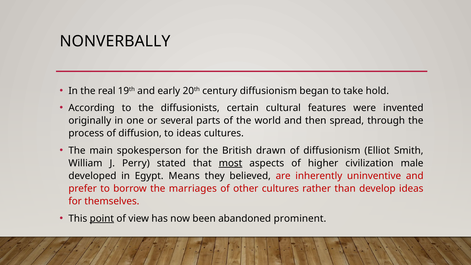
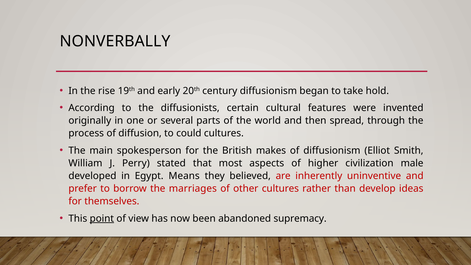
real: real -> rise
to ideas: ideas -> could
drawn: drawn -> makes
most underline: present -> none
prominent: prominent -> supremacy
